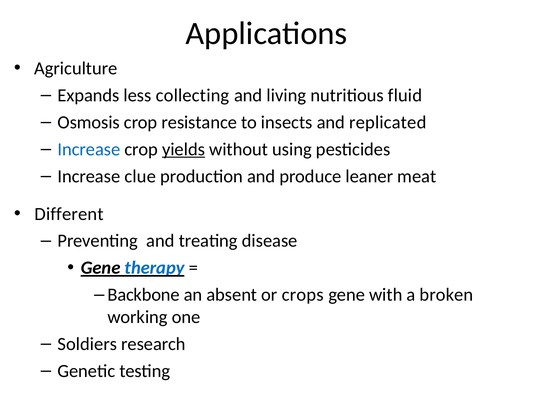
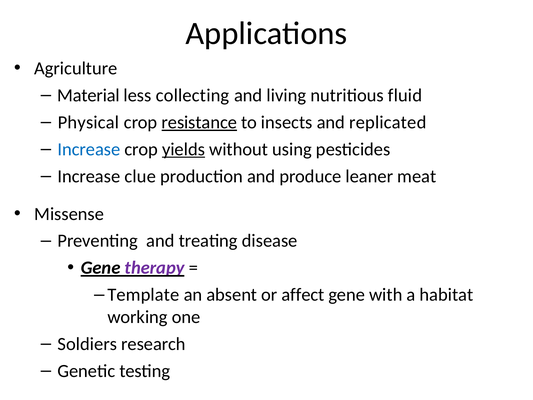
Expands: Expands -> Material
Osmosis: Osmosis -> Physical
resistance underline: none -> present
Different: Different -> Missense
therapy colour: blue -> purple
Backbone: Backbone -> Template
crops: crops -> affect
broken: broken -> habitat
